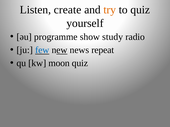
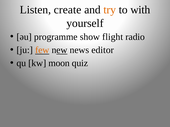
to quiz: quiz -> with
study: study -> flight
few colour: blue -> orange
repeat: repeat -> editor
